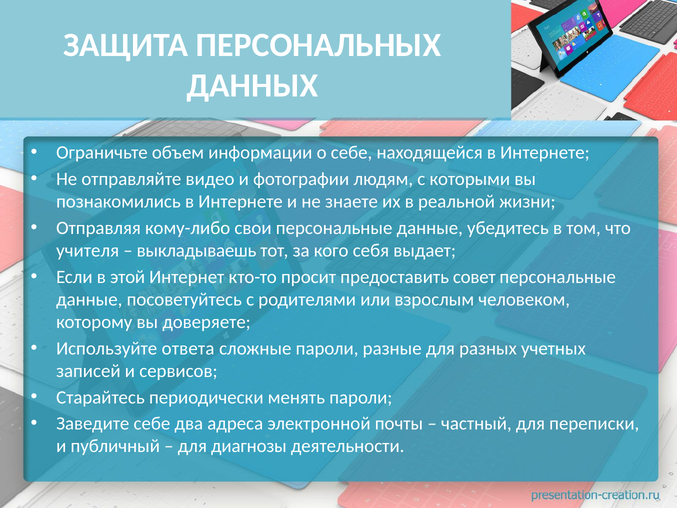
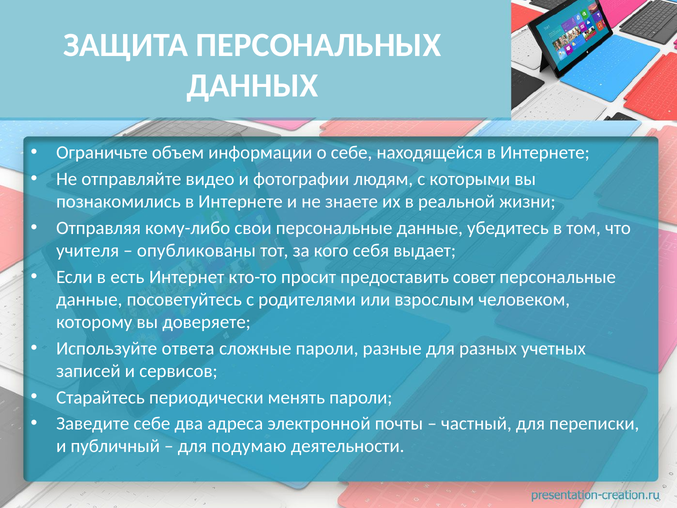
выкладываешь: выкладываешь -> опубликованы
этой: этой -> есть
диагнозы: диагнозы -> подумаю
